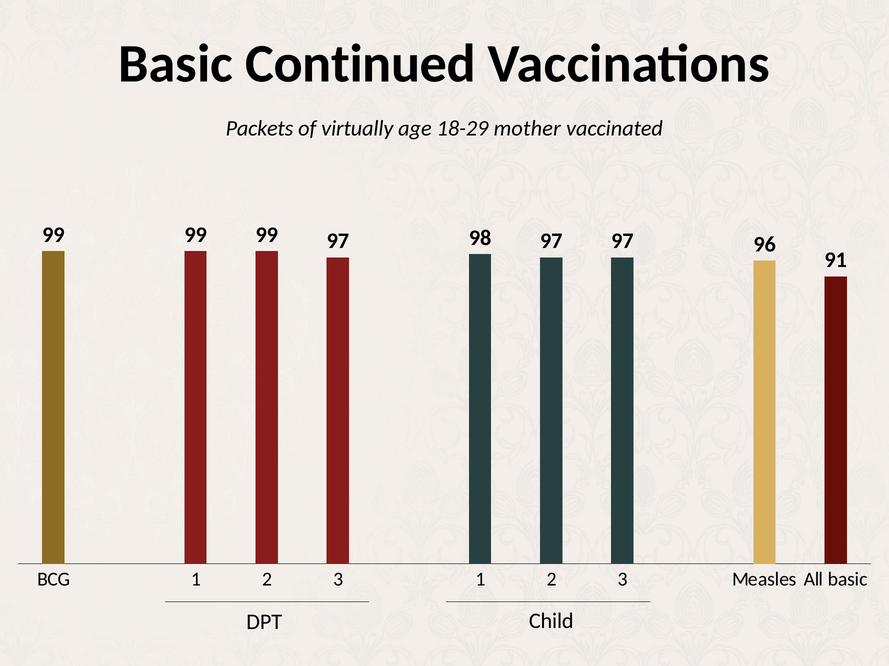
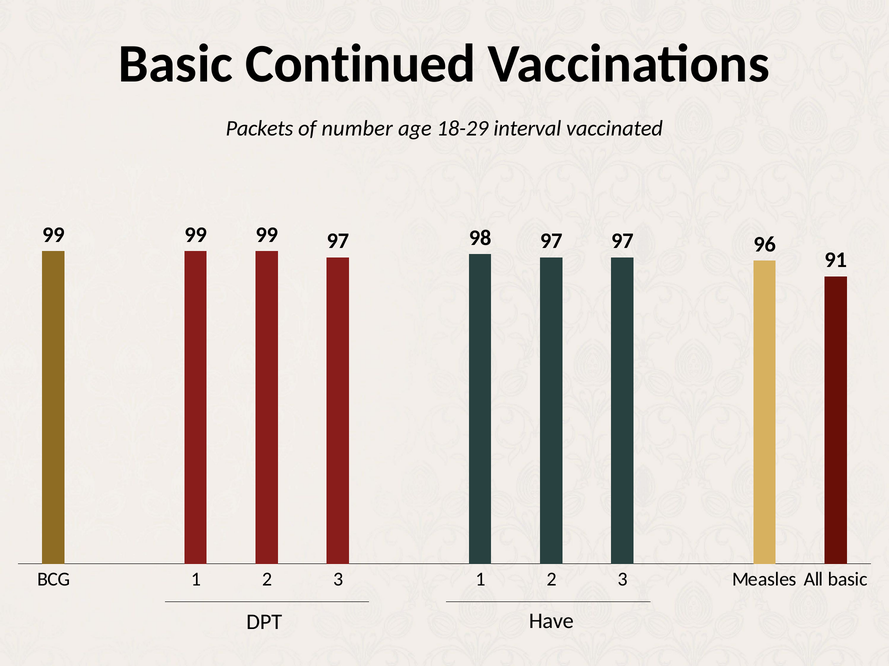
virtually: virtually -> number
mother: mother -> interval
Child: Child -> Have
